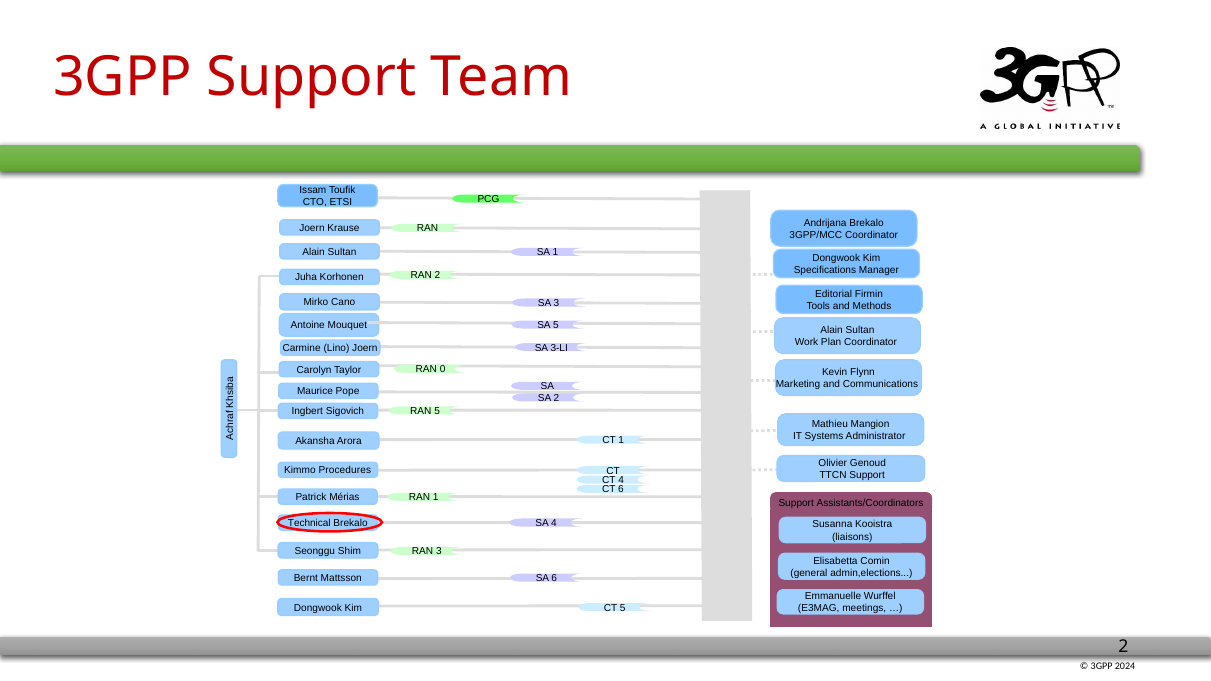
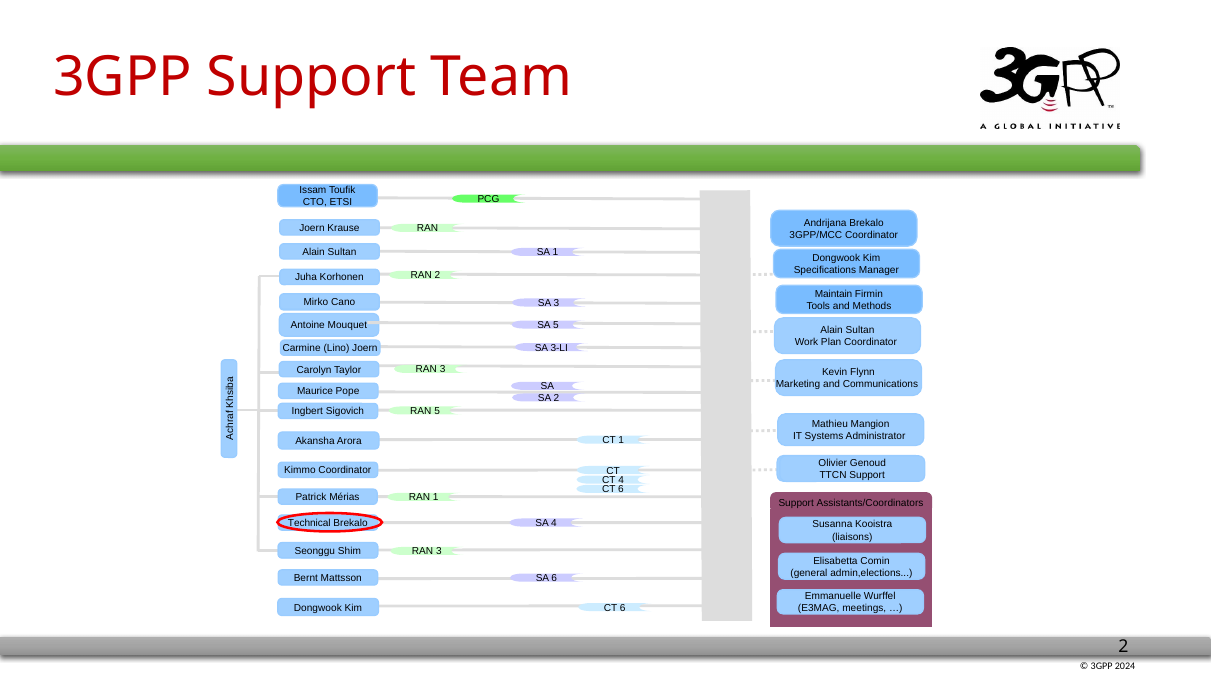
Editorial: Editorial -> Maintain
0 at (443, 370): 0 -> 3
Kimmo Procedures: Procedures -> Coordinator
5 at (623, 608): 5 -> 6
